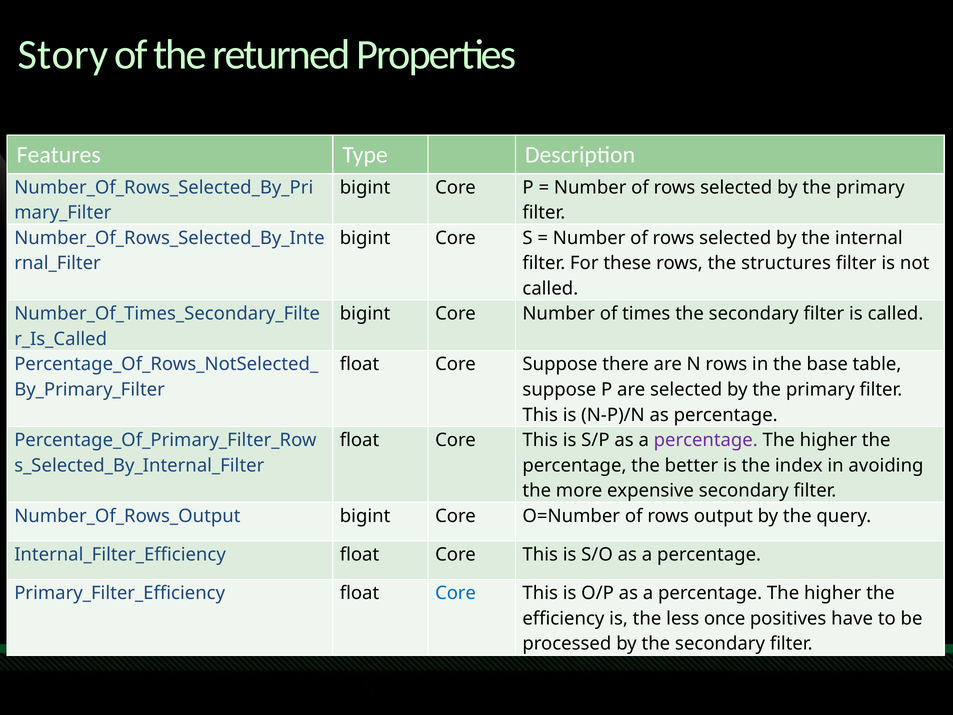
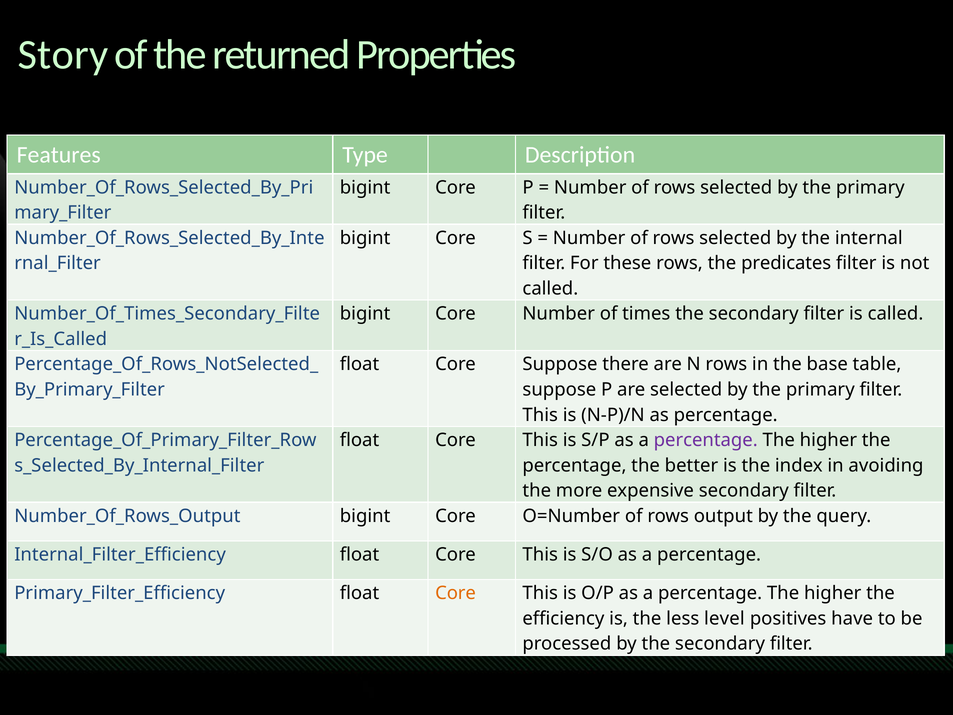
structures: structures -> predicates
Core at (456, 593) colour: blue -> orange
once: once -> level
